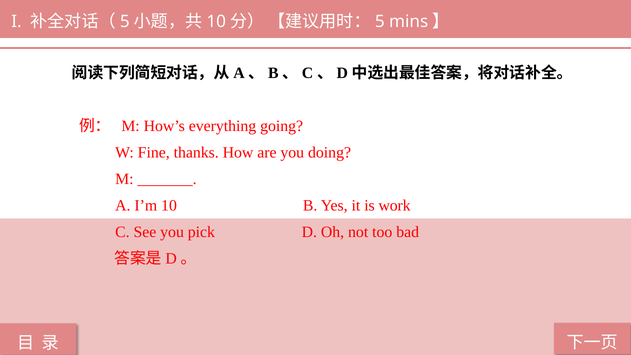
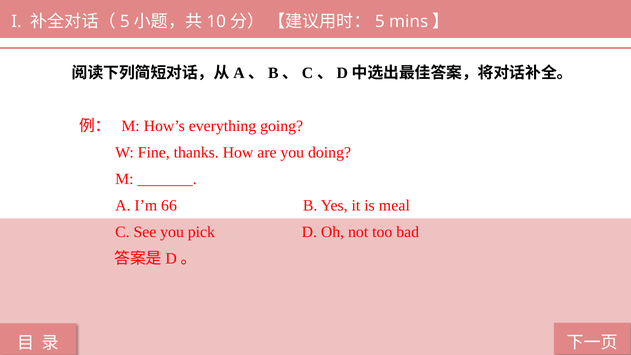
I’m 10: 10 -> 66
work: work -> meal
